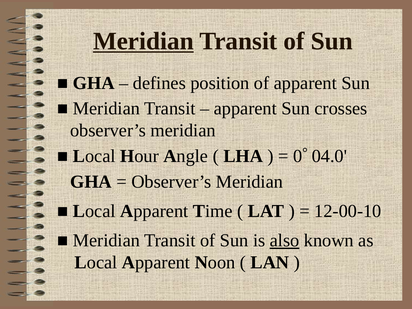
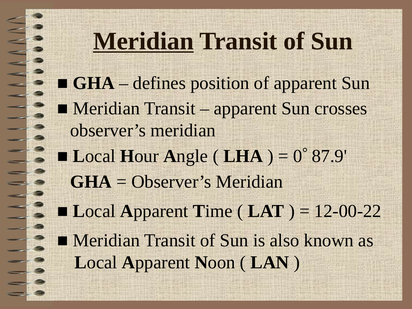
04.0: 04.0 -> 87.9
12-00-10: 12-00-10 -> 12-00-22
also underline: present -> none
